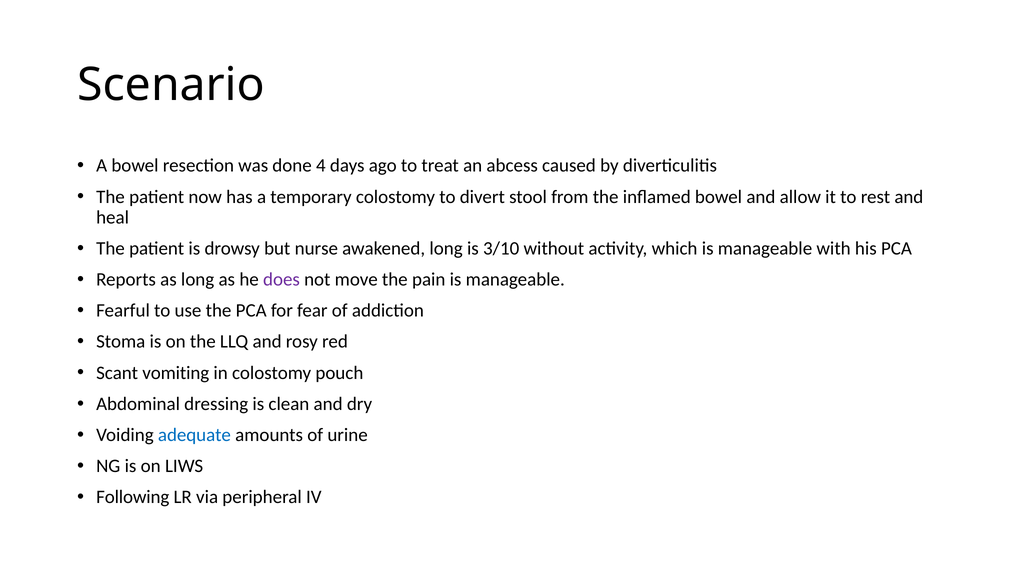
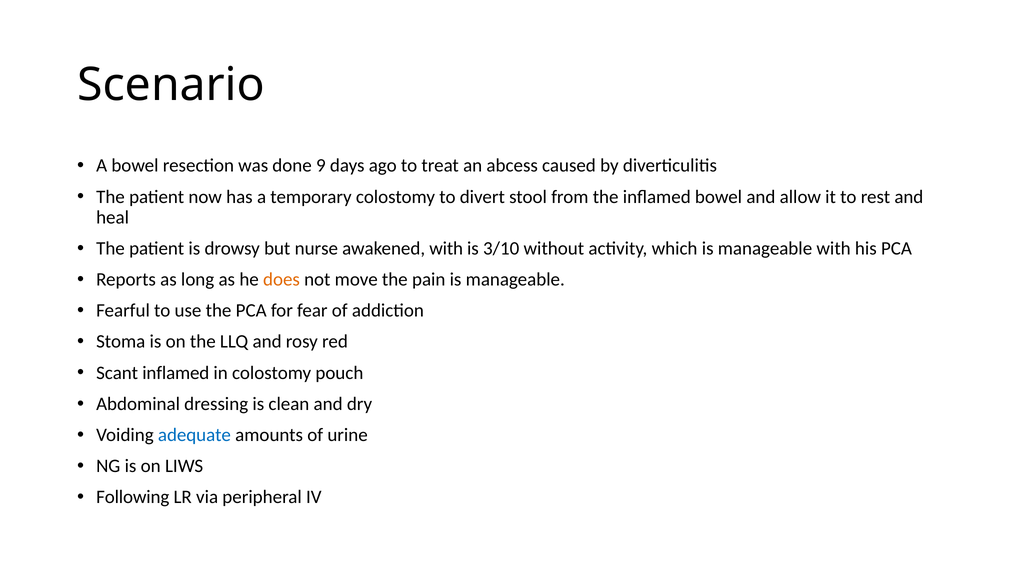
4: 4 -> 9
awakened long: long -> with
does colour: purple -> orange
Scant vomiting: vomiting -> inflamed
